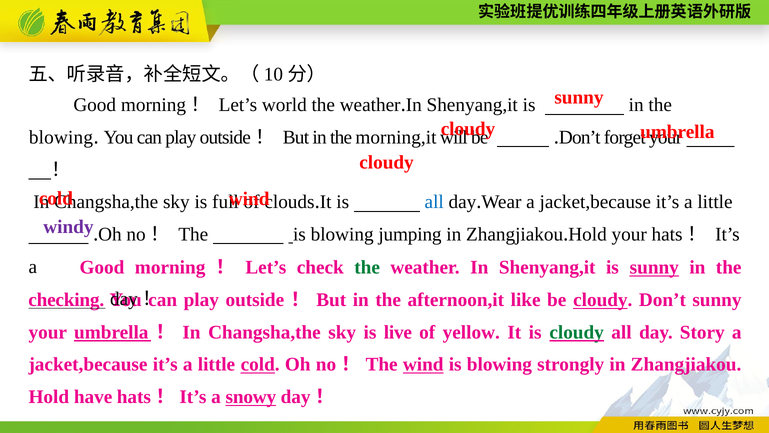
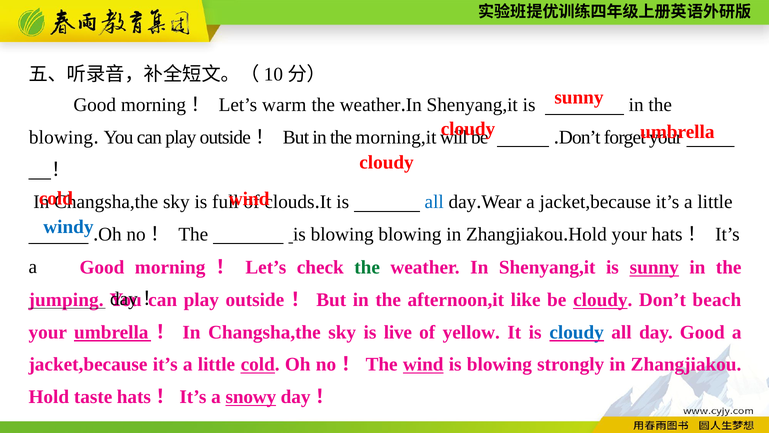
world: world -> warm
windy colour: purple -> blue
blowing jumping: jumping -> blowing
checking: checking -> jumping
Don’t sunny: sunny -> beach
cloudy at (577, 332) colour: green -> blue
day Story: Story -> Good
have: have -> taste
